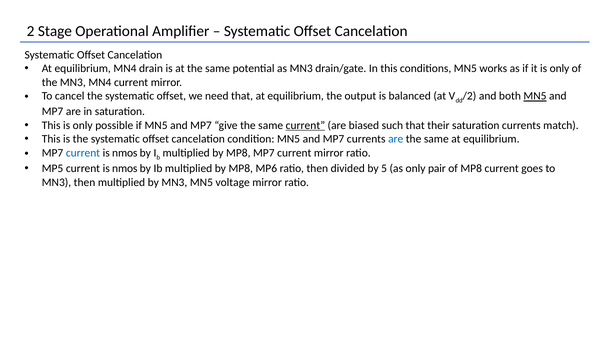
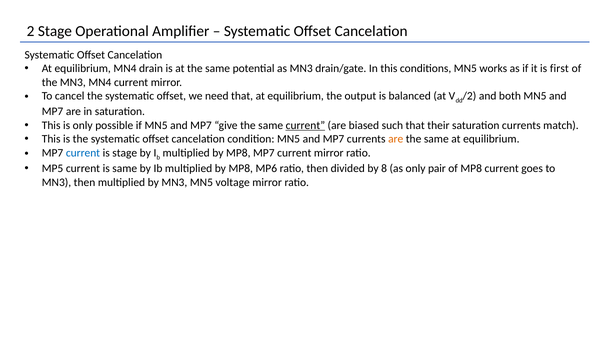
it is only: only -> first
MN5 at (535, 96) underline: present -> none
are at (396, 139) colour: blue -> orange
nmos at (125, 153): nmos -> stage
MP5 current is nmos: nmos -> same
5: 5 -> 8
